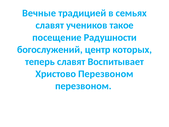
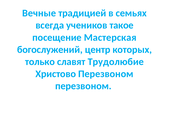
славят at (50, 25): славят -> всегда
Радушности: Радушности -> Мастерская
теперь: теперь -> только
Воспитывает: Воспитывает -> Трудолюбие
